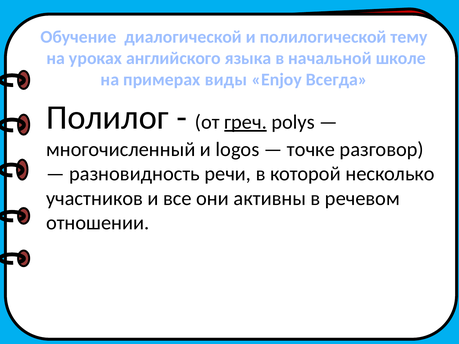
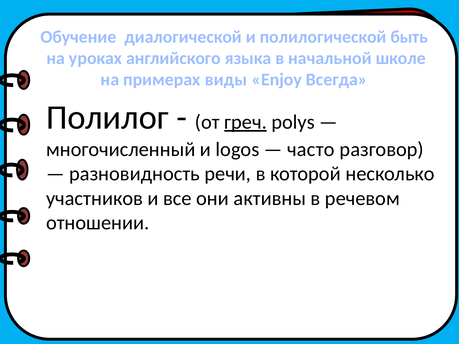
тему: тему -> быть
точке: точке -> часто
